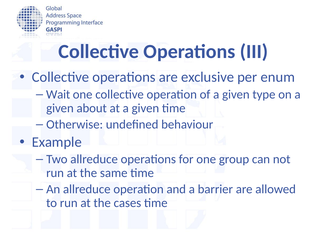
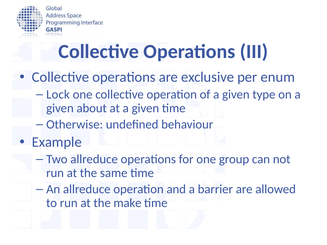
Wait: Wait -> Lock
cases: cases -> make
